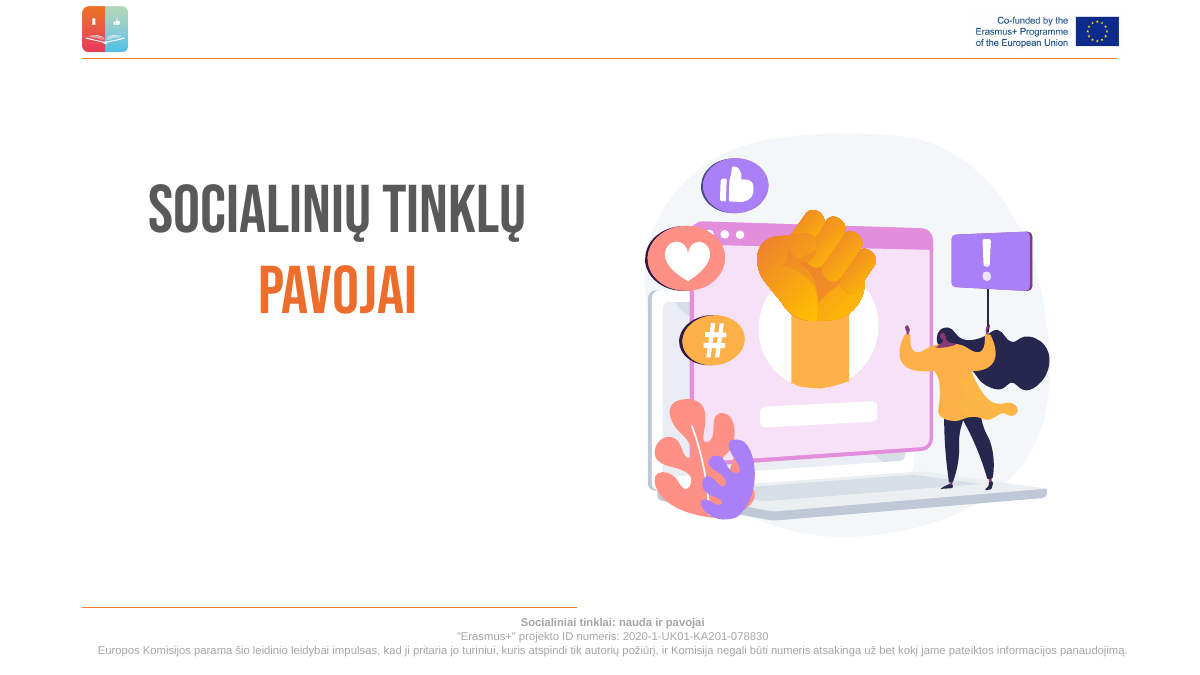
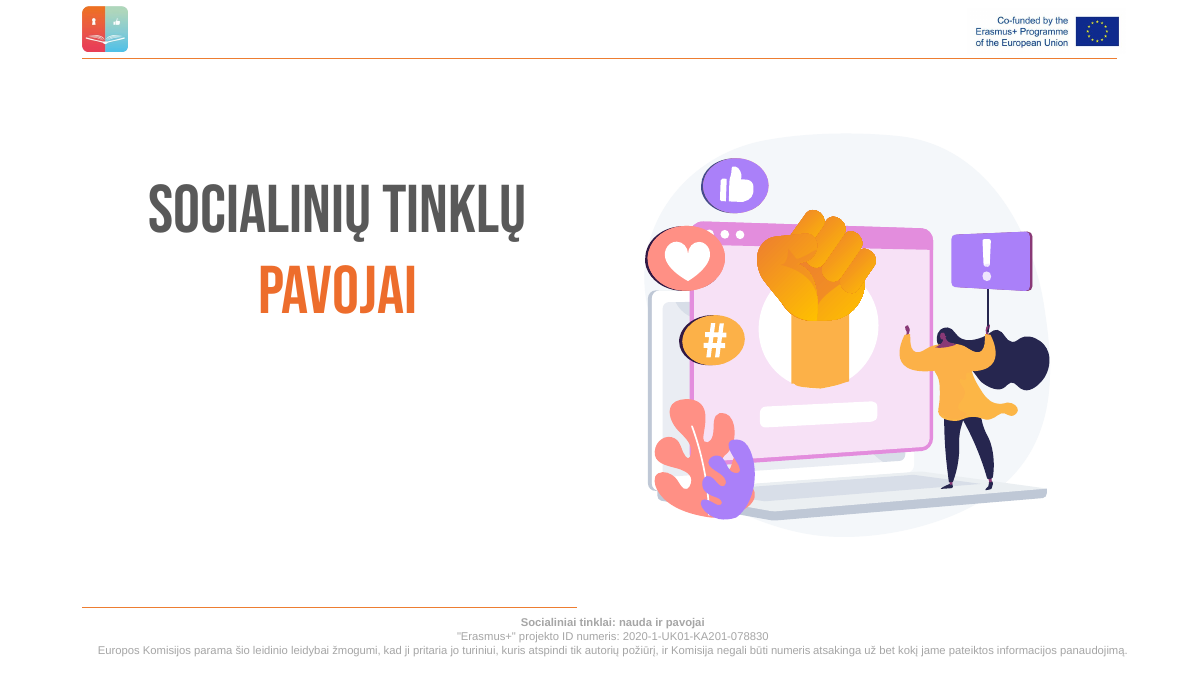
impulsas: impulsas -> žmogumi
